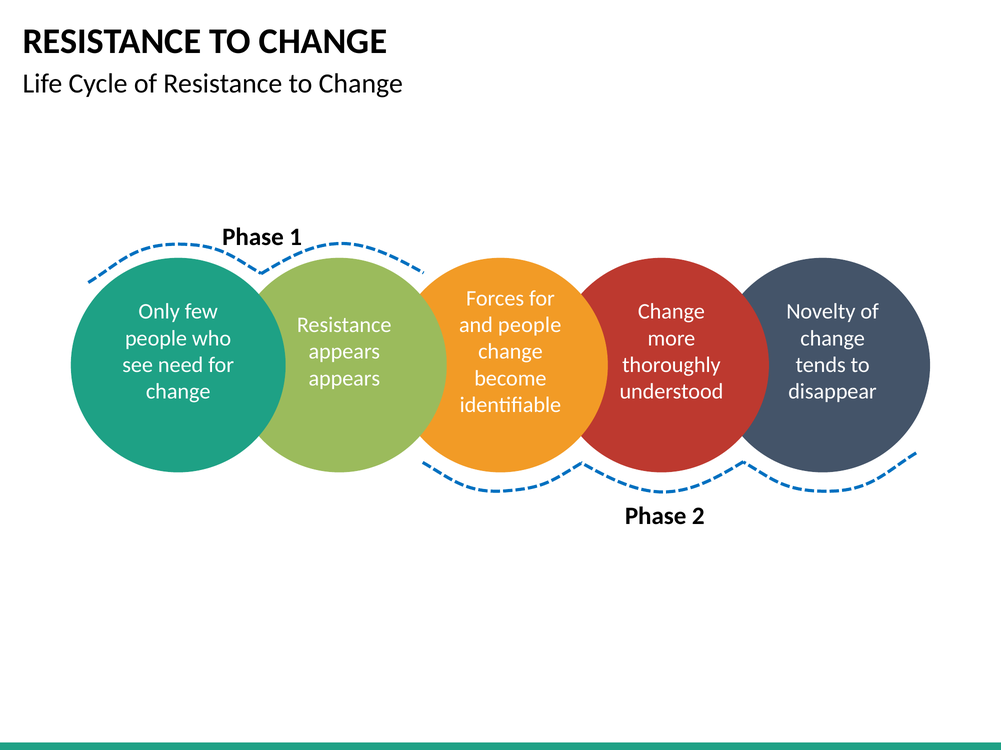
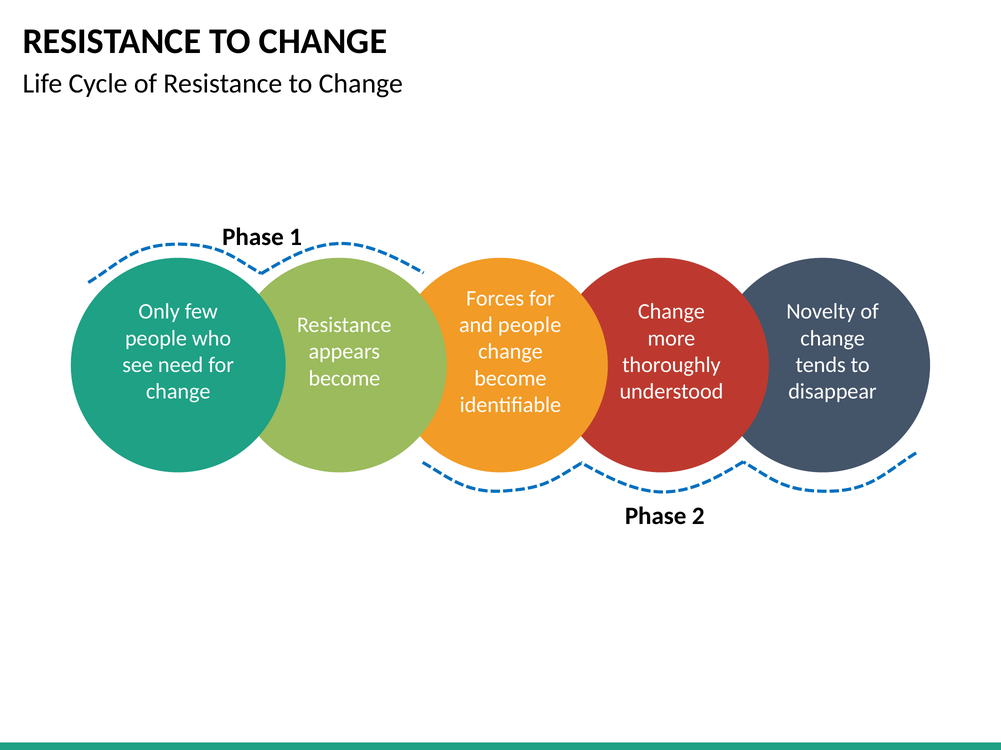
appears at (344, 379): appears -> become
